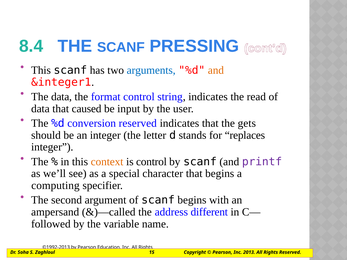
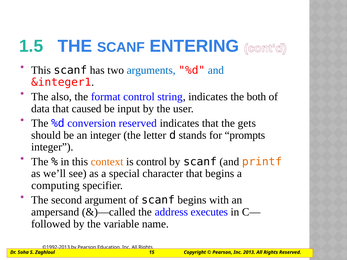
8.4: 8.4 -> 1.5
PRESSING: PRESSING -> ENTERING
and at (216, 70) colour: orange -> blue
The data: data -> also
read: read -> both
replaces: replaces -> prompts
printf colour: purple -> orange
different: different -> executes
